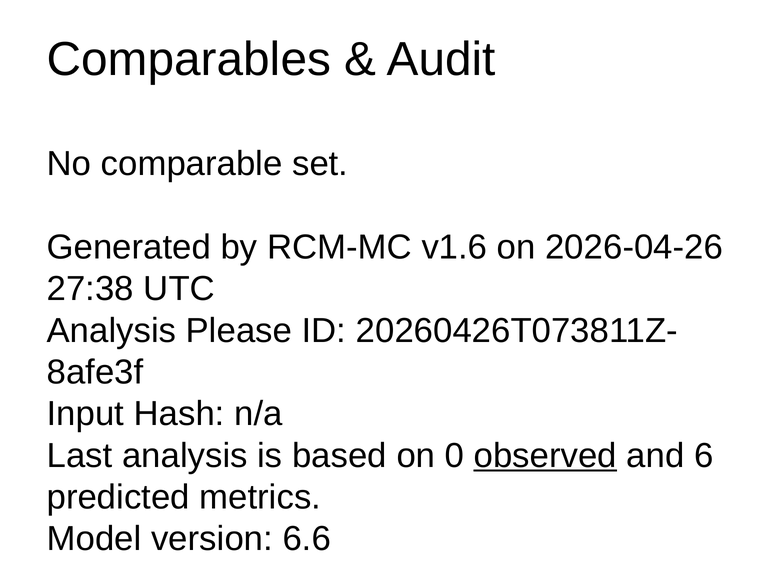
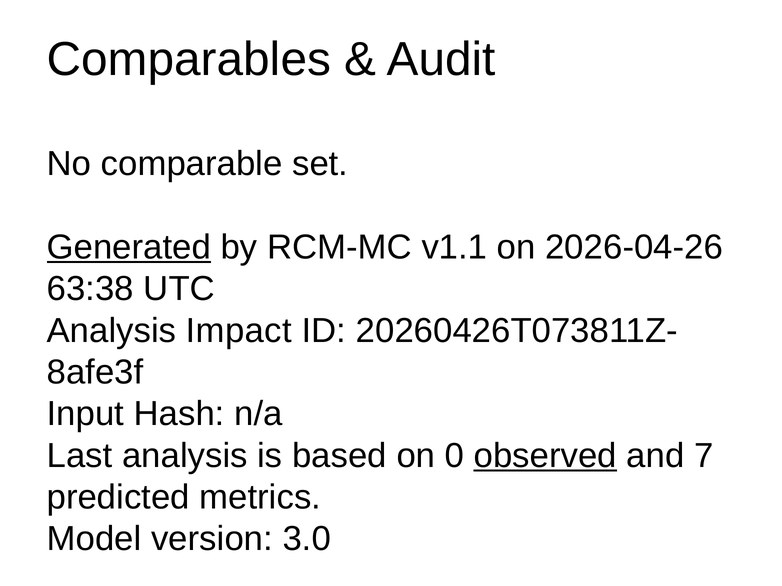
Generated underline: none -> present
v1.6: v1.6 -> v1.1
27:38: 27:38 -> 63:38
Please: Please -> Impact
6: 6 -> 7
6.6: 6.6 -> 3.0
